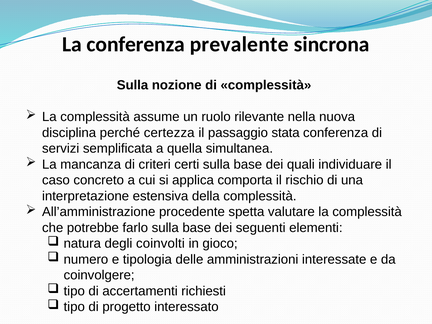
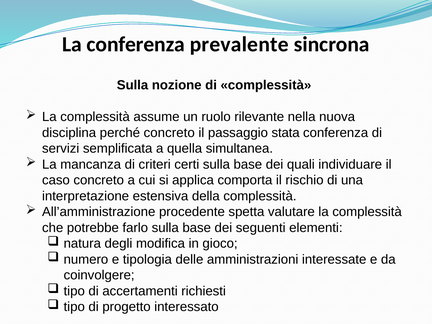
perché certezza: certezza -> concreto
coinvolti: coinvolti -> modifica
